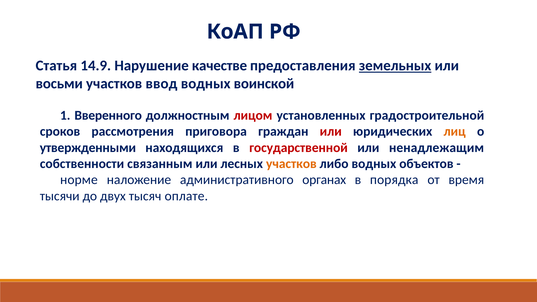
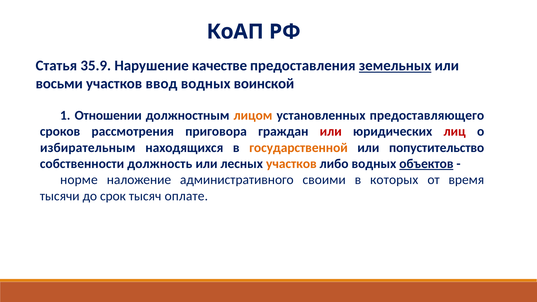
14.9: 14.9 -> 35.9
Вверенного: Вверенного -> Отношении
лицом colour: red -> orange
градостроительной: градостроительной -> предоставляющего
лиц colour: orange -> red
утвержденными: утвержденными -> избирательным
государственной colour: red -> orange
ненадлежащим: ненадлежащим -> попустительство
связанным: связанным -> должность
объектов underline: none -> present
органах: органах -> своими
порядка: порядка -> которых
двух: двух -> срок
